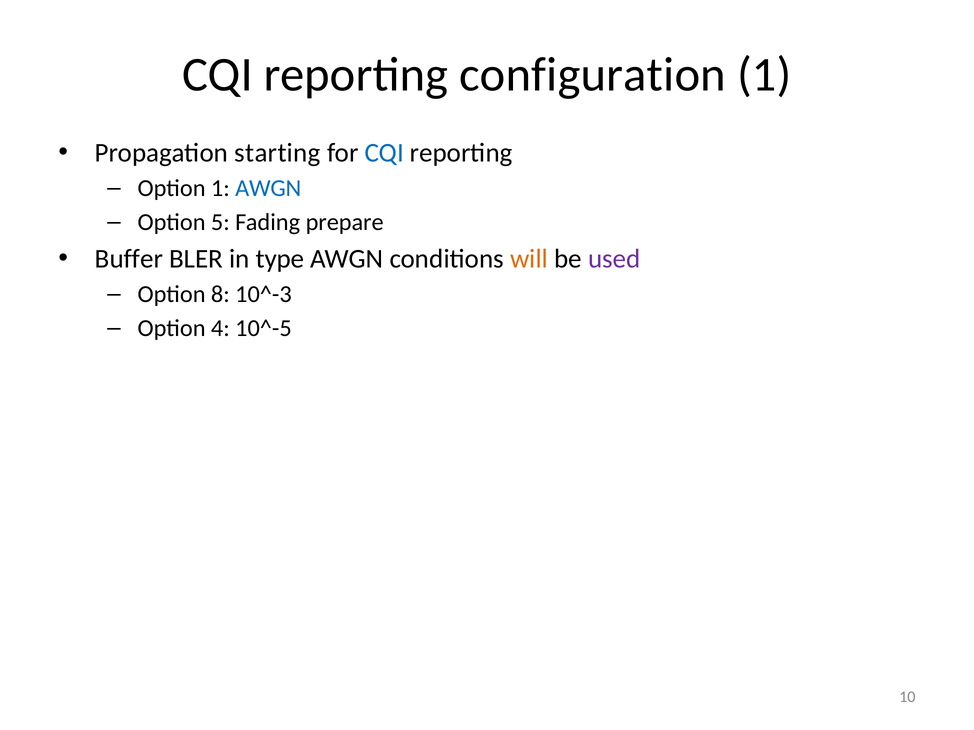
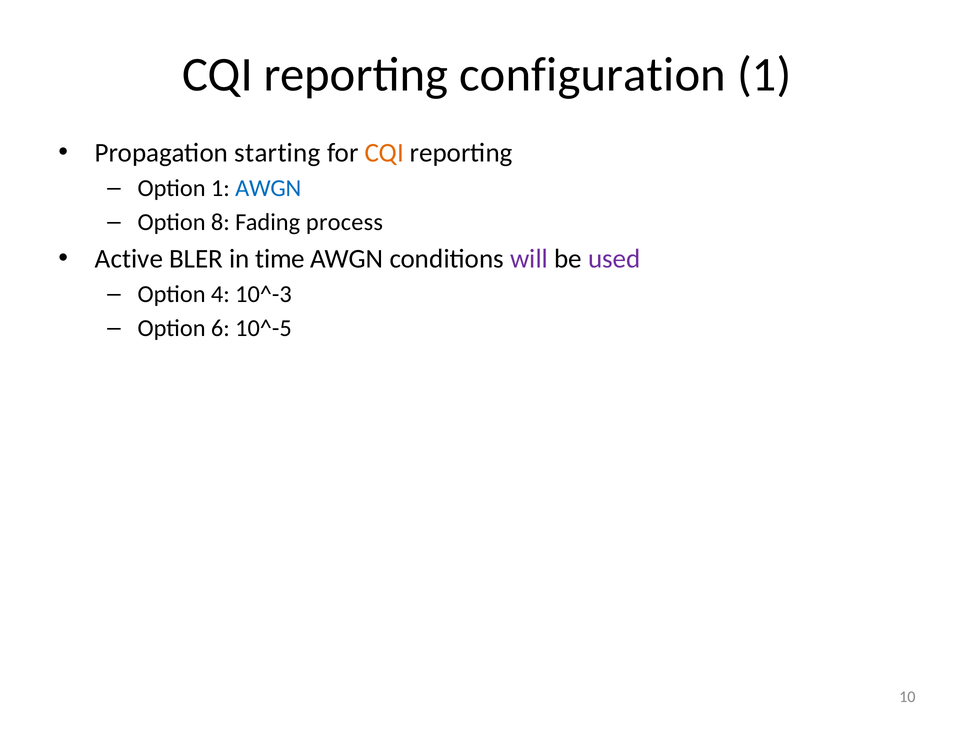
CQI at (384, 153) colour: blue -> orange
5: 5 -> 8
prepare: prepare -> process
Buffer: Buffer -> Active
type: type -> time
will colour: orange -> purple
8: 8 -> 4
4: 4 -> 6
